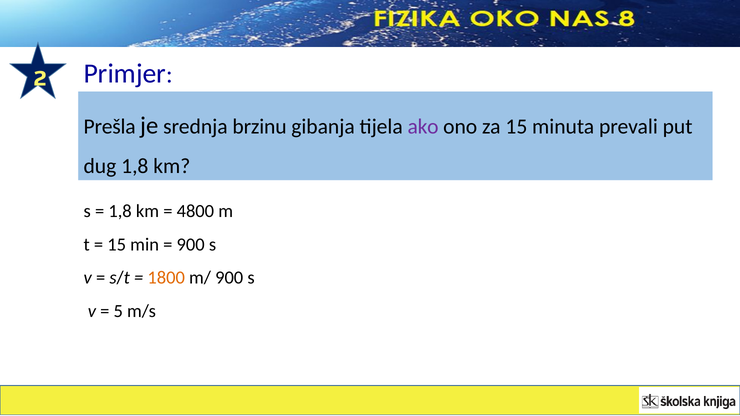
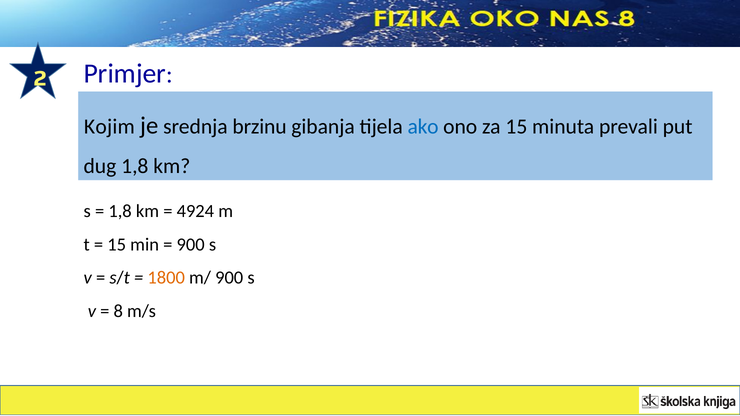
Prešla: Prešla -> Kojim
ako colour: purple -> blue
4800: 4800 -> 4924
5: 5 -> 8
